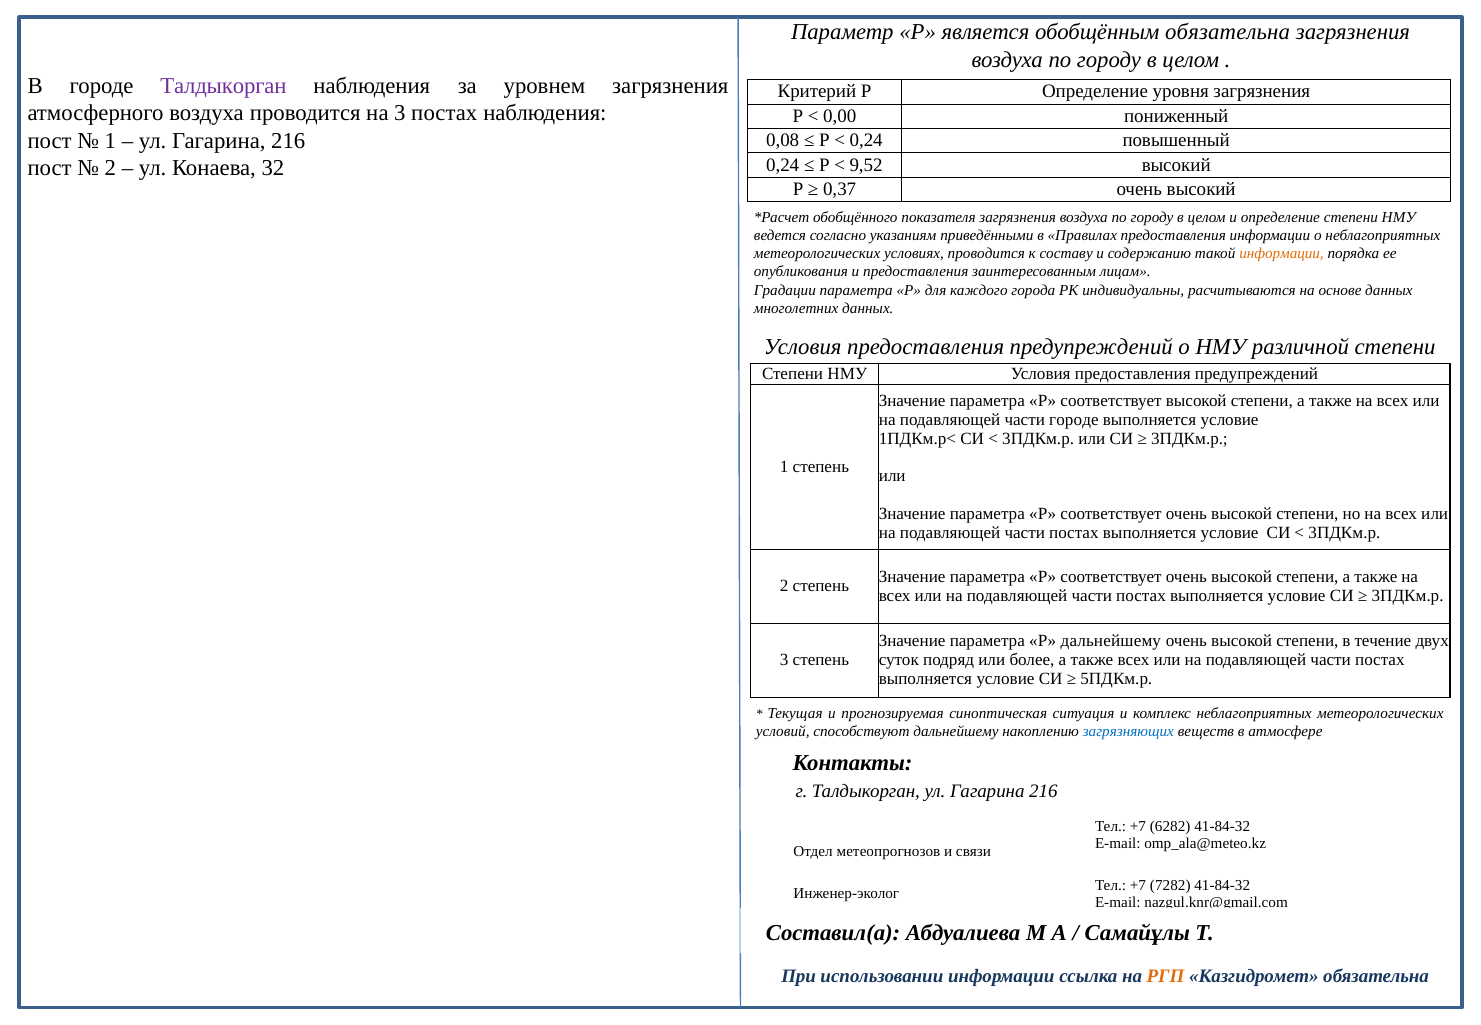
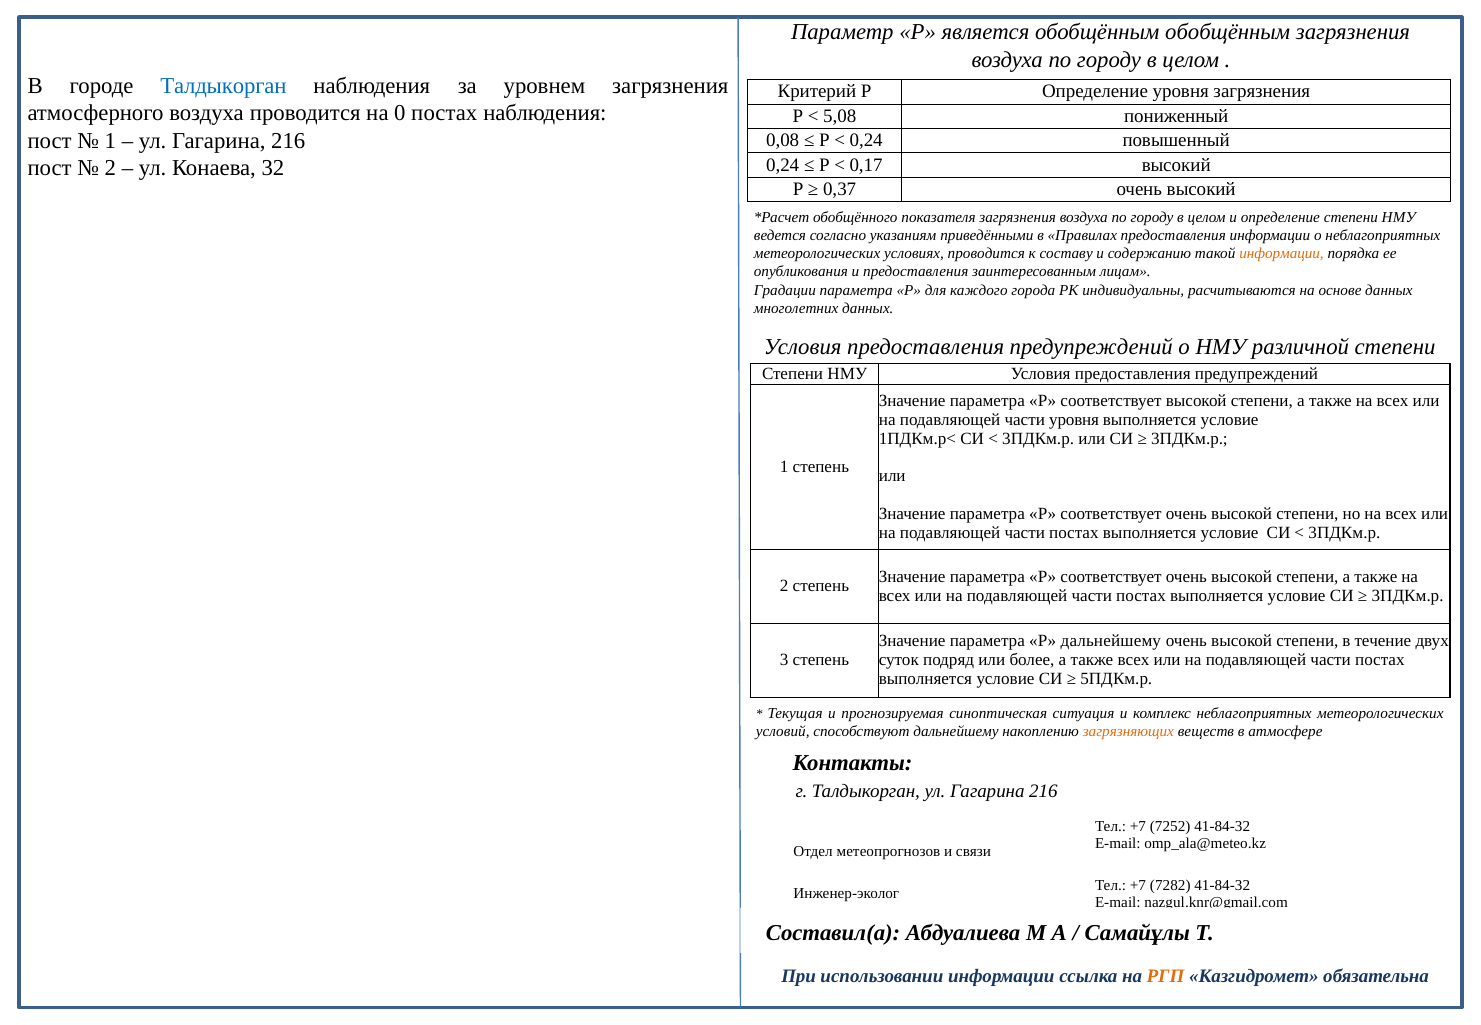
обобщённым обязательна: обязательна -> обобщённым
Талдыкорган at (223, 86) colour: purple -> blue
на 3: 3 -> 0
0,00: 0,00 -> 5,08
9,52: 9,52 -> 0,17
части городе: городе -> уровня
загрязняющих colour: blue -> orange
6282: 6282 -> 7252
